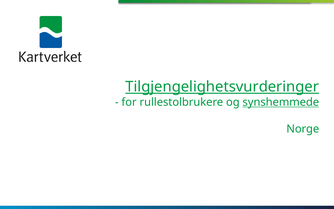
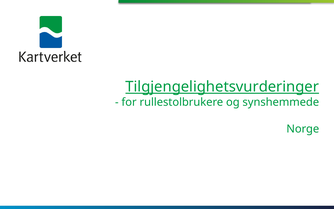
synshemmede underline: present -> none
